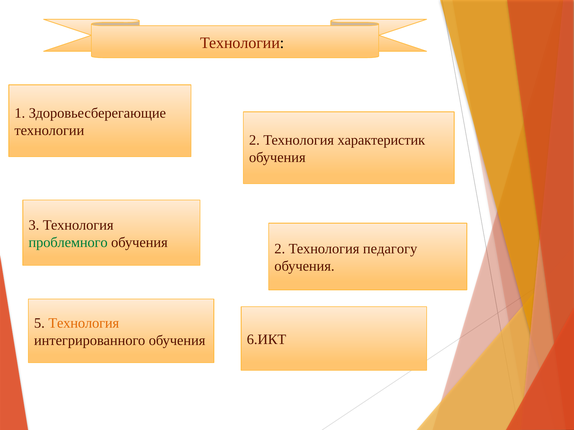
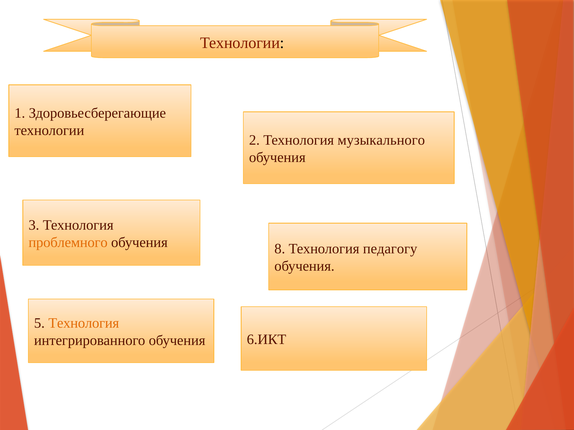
характеристик: характеристик -> музыкального
проблемного colour: green -> orange
обучения 2: 2 -> 8
